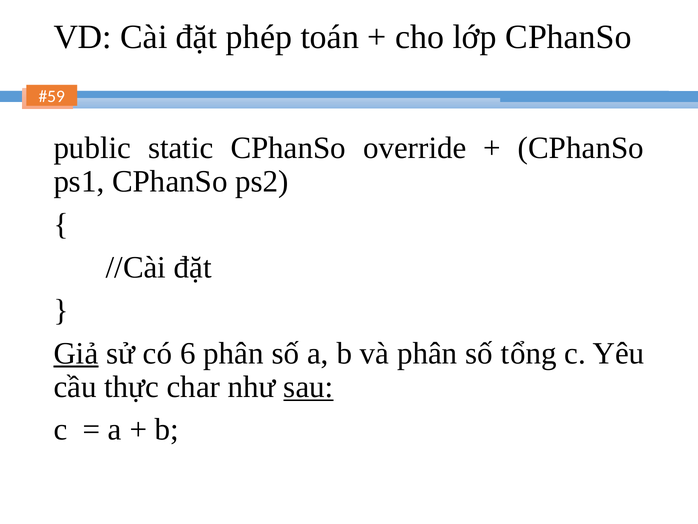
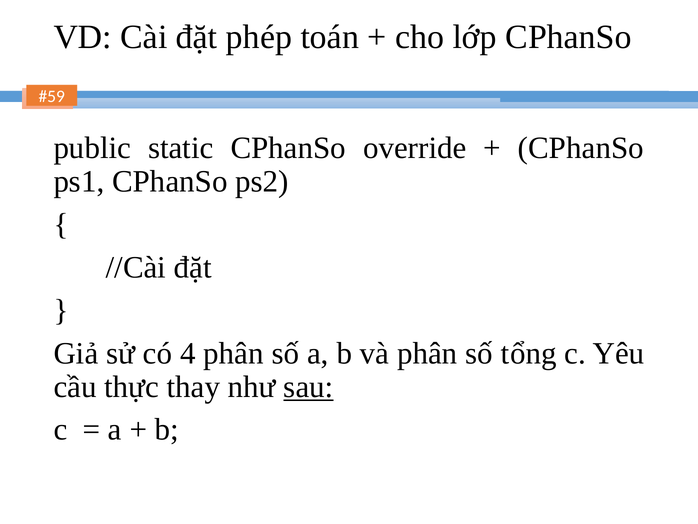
Giả underline: present -> none
6: 6 -> 4
char: char -> thay
